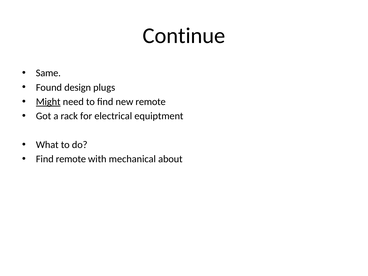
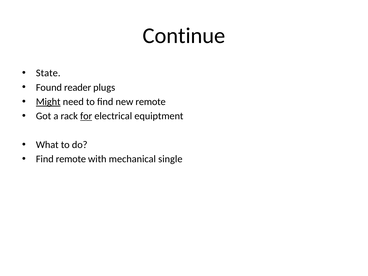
Same: Same -> State
design: design -> reader
for underline: none -> present
about: about -> single
